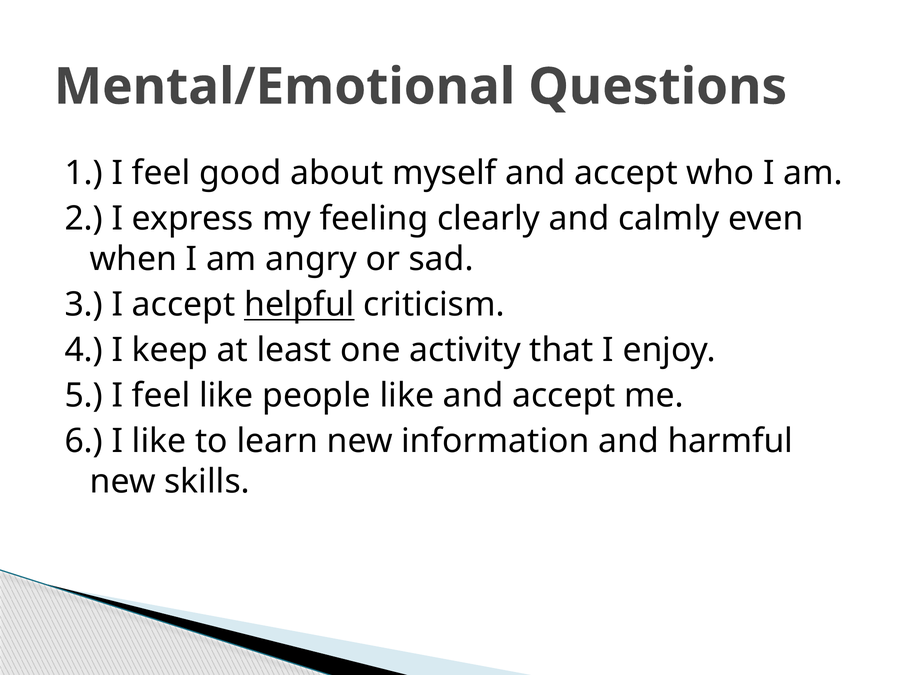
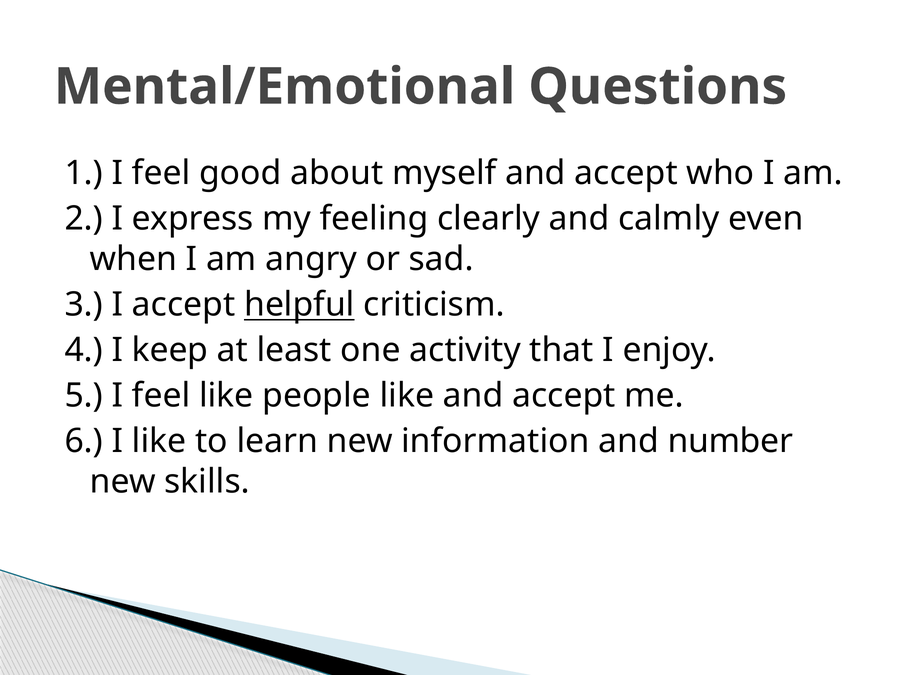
harmful: harmful -> number
